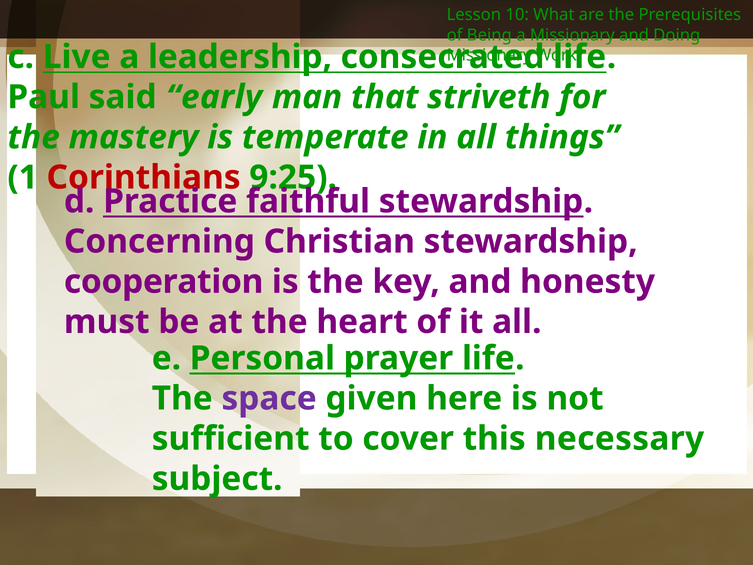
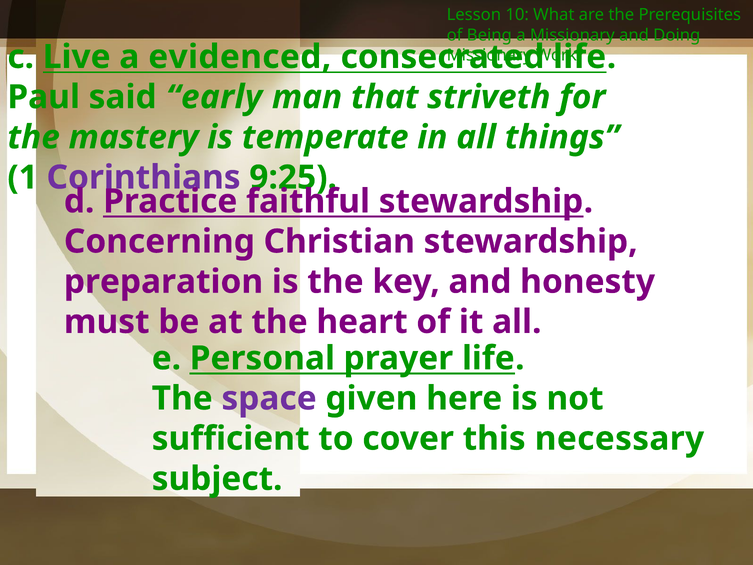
leadership: leadership -> evidenced
Corinthians colour: red -> purple
cooperation: cooperation -> preparation
